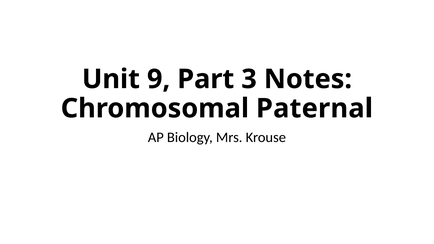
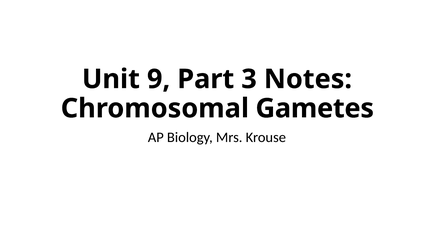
Paternal: Paternal -> Gametes
